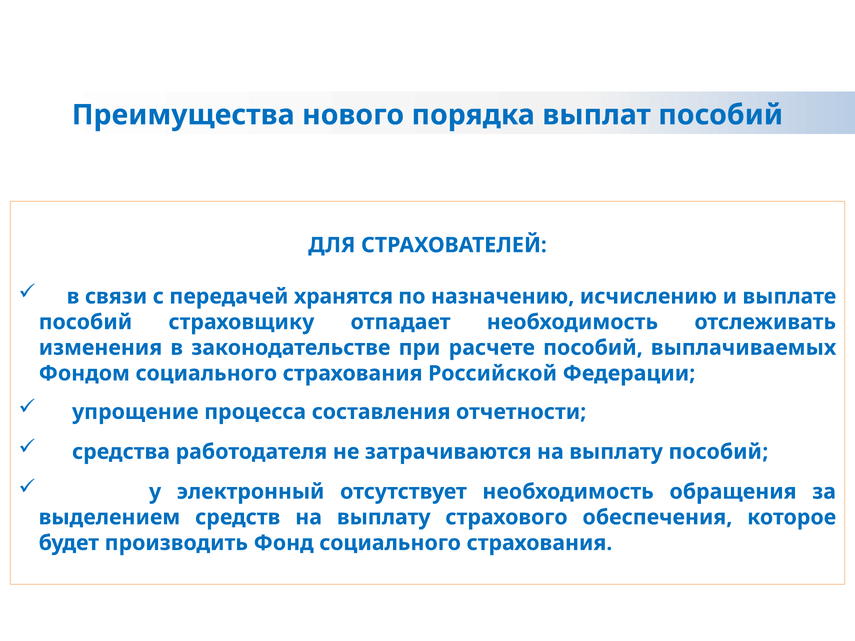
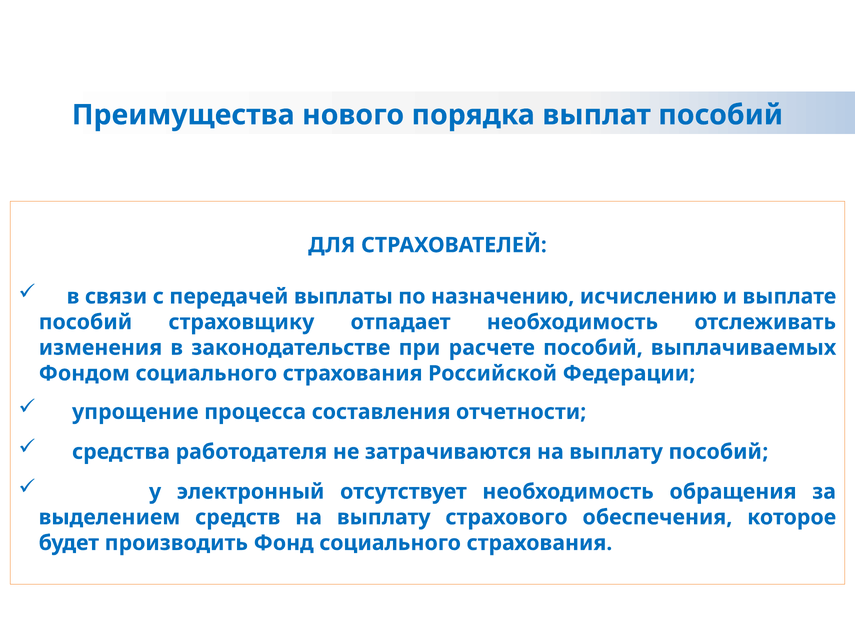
хранятся: хранятся -> выплаты
